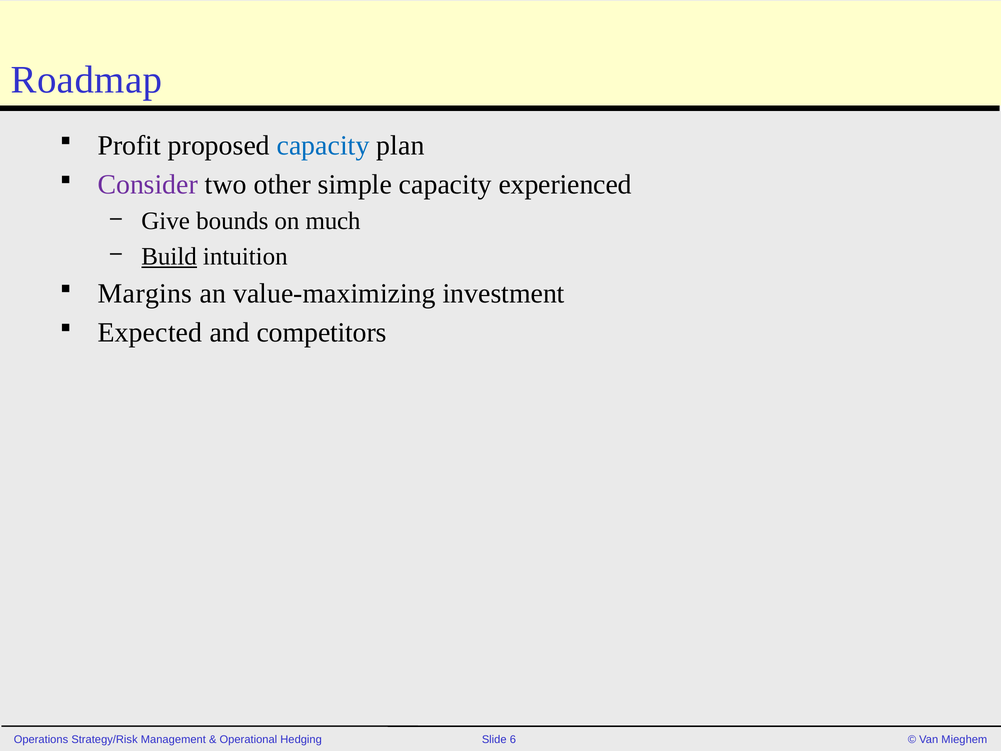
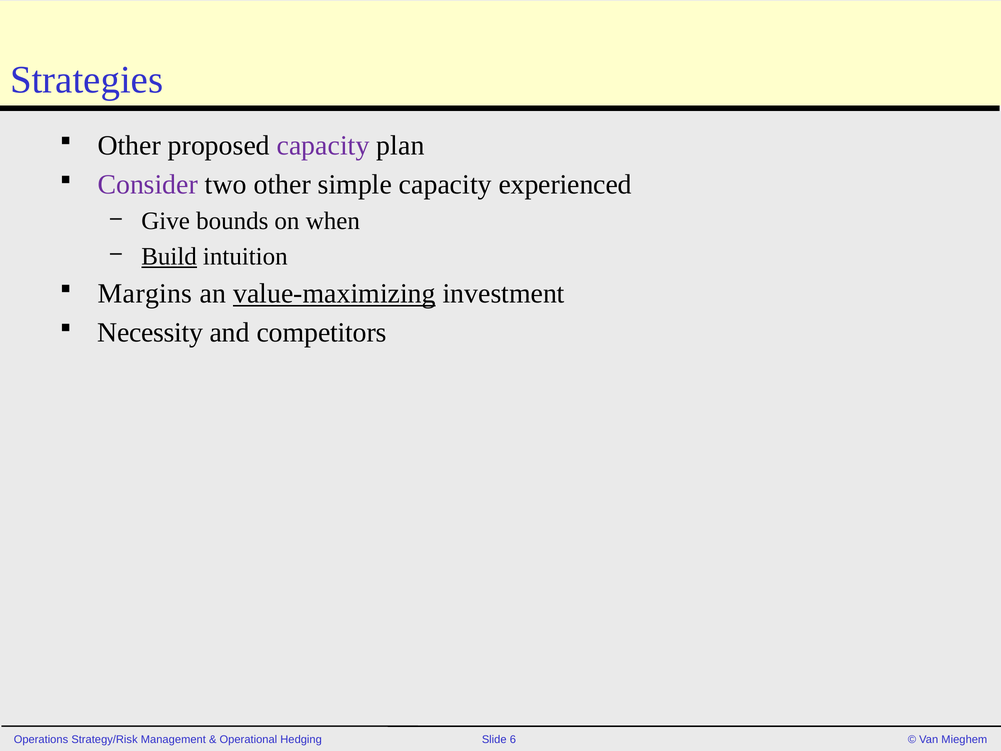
Roadmap: Roadmap -> Strategies
Profit at (129, 146): Profit -> Other
capacity at (323, 146) colour: blue -> purple
much: much -> when
value-maximizing underline: none -> present
Expected: Expected -> Necessity
